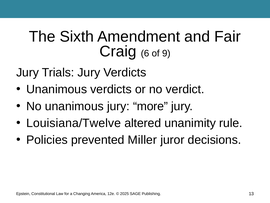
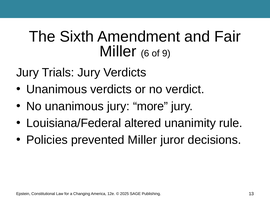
Craig at (118, 51): Craig -> Miller
Louisiana/Twelve: Louisiana/Twelve -> Louisiana/Federal
